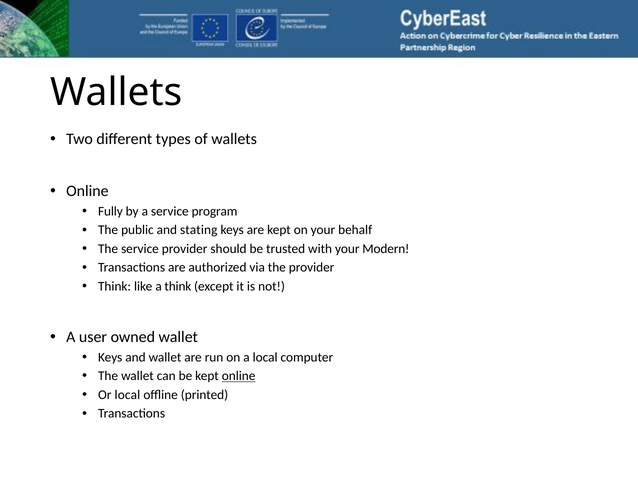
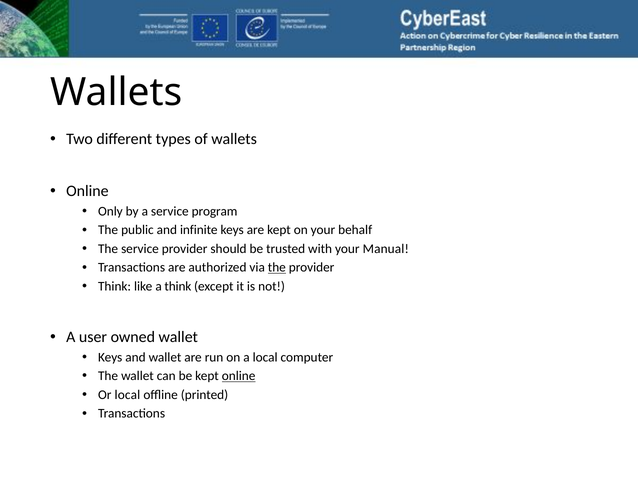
Fully: Fully -> Only
stating: stating -> infinite
Modern: Modern -> Manual
the at (277, 268) underline: none -> present
